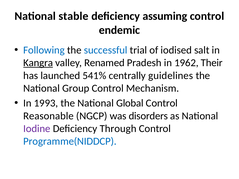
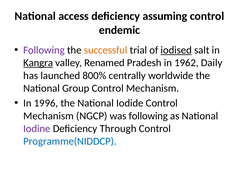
stable: stable -> access
Following at (44, 50) colour: blue -> purple
successful colour: blue -> orange
iodised underline: none -> present
Their: Their -> Daily
541%: 541% -> 800%
guidelines: guidelines -> worldwide
1993: 1993 -> 1996
Global: Global -> Iodide
Reasonable at (49, 116): Reasonable -> Mechanism
was disorders: disorders -> following
